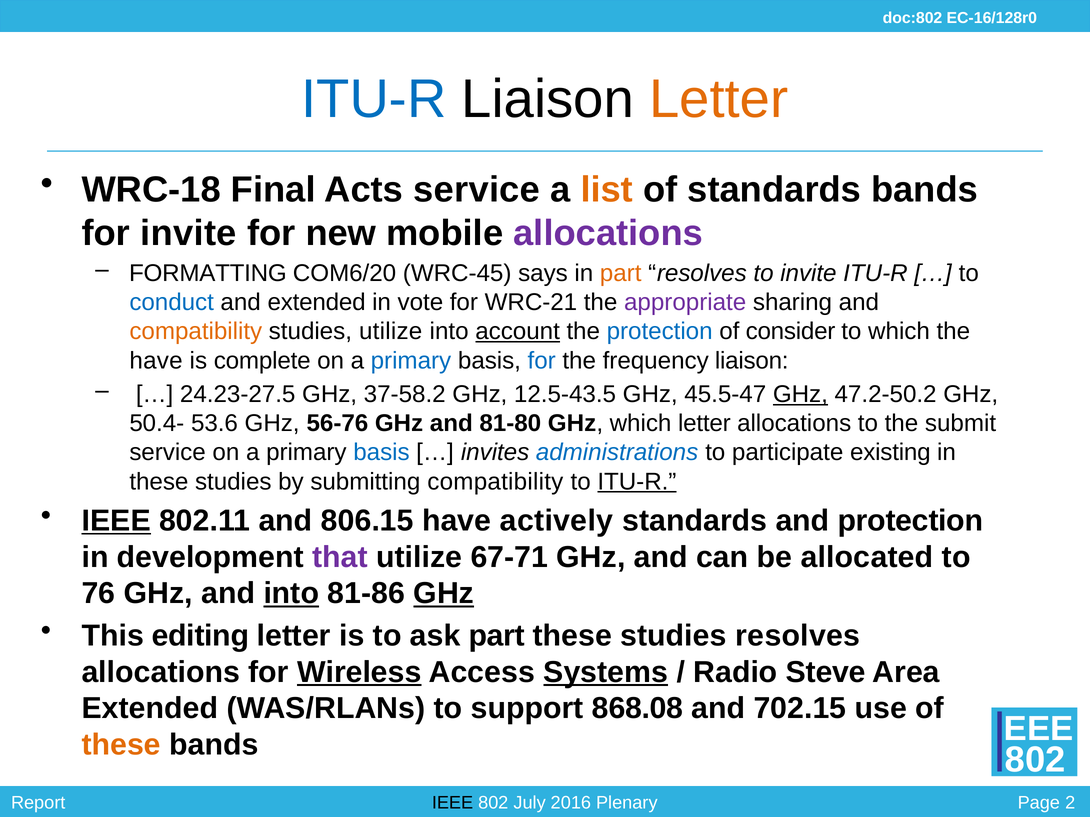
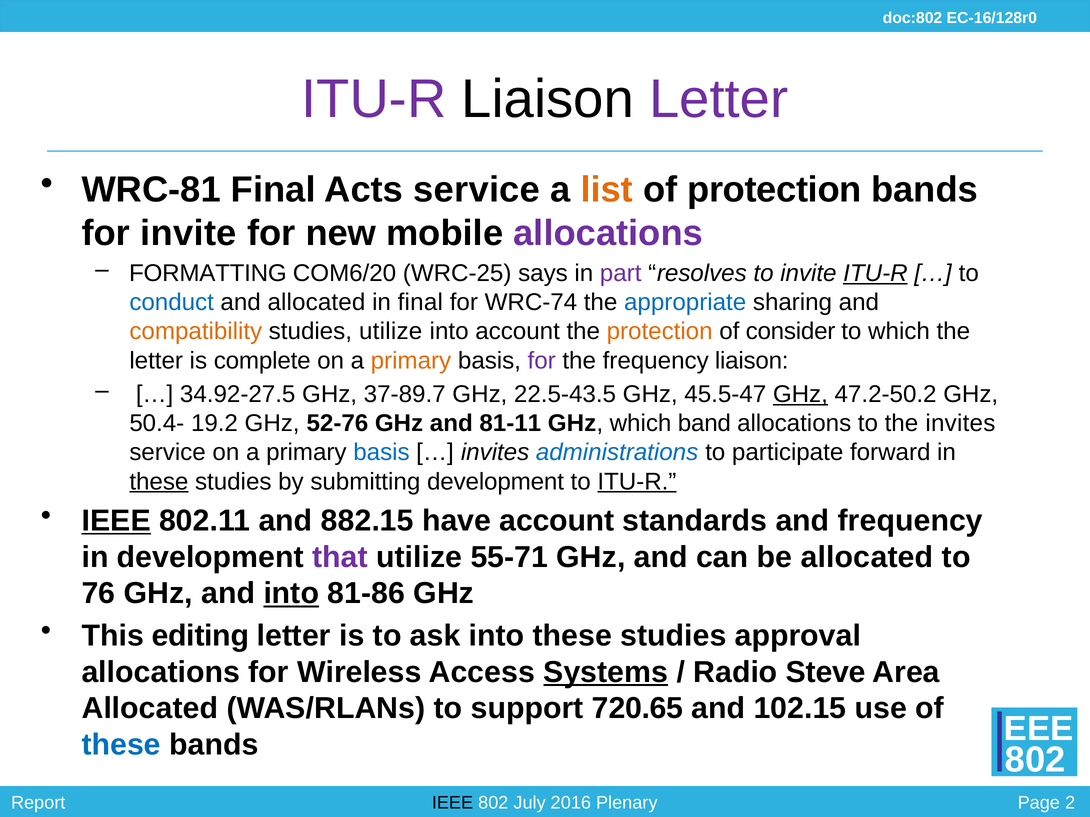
ITU-R at (374, 99) colour: blue -> purple
Letter at (719, 99) colour: orange -> purple
WRC-18: WRC-18 -> WRC-81
of standards: standards -> protection
WRC-45: WRC-45 -> WRC-25
part at (621, 274) colour: orange -> purple
ITU-R at (875, 274) underline: none -> present
and extended: extended -> allocated
in vote: vote -> final
WRC-21: WRC-21 -> WRC-74
appropriate colour: purple -> blue
account at (518, 332) underline: present -> none
protection at (660, 332) colour: blue -> orange
have at (156, 361): have -> letter
primary at (411, 361) colour: blue -> orange
for at (542, 361) colour: blue -> purple
24.23-27.5: 24.23-27.5 -> 34.92-27.5
37-58.2: 37-58.2 -> 37-89.7
12.5-43.5: 12.5-43.5 -> 22.5-43.5
53.6: 53.6 -> 19.2
56-76: 56-76 -> 52-76
81-80: 81-80 -> 81-11
which letter: letter -> band
the submit: submit -> invites
existing: existing -> forward
these at (159, 482) underline: none -> present
submitting compatibility: compatibility -> development
806.15: 806.15 -> 882.15
have actively: actively -> account
and protection: protection -> frequency
67-71: 67-71 -> 55-71
GHz at (444, 594) underline: present -> none
ask part: part -> into
studies resolves: resolves -> approval
Wireless underline: present -> none
Extended at (150, 709): Extended -> Allocated
868.08: 868.08 -> 720.65
702.15: 702.15 -> 102.15
these at (121, 745) colour: orange -> blue
